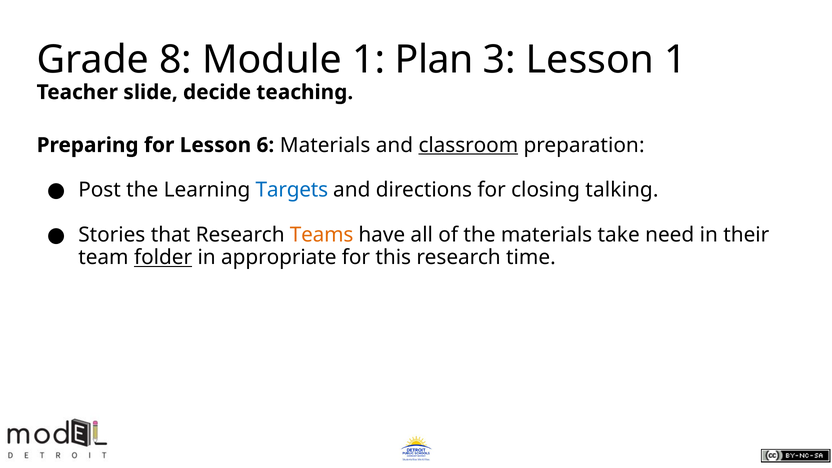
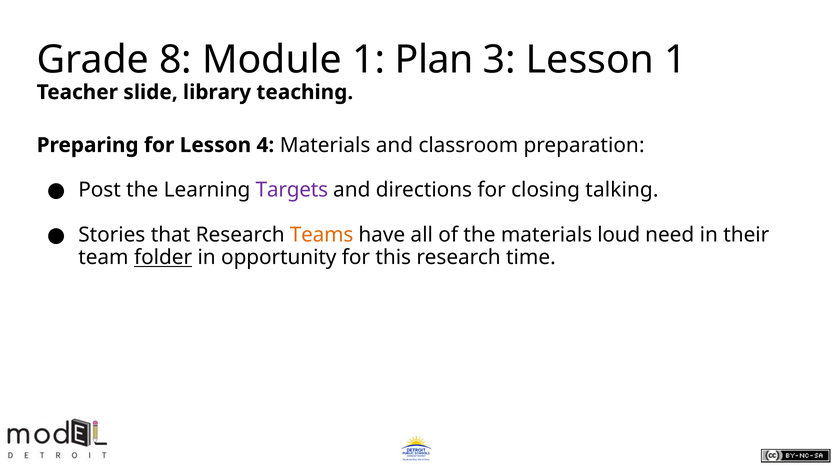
decide: decide -> library
6: 6 -> 4
classroom underline: present -> none
Targets colour: blue -> purple
take: take -> loud
appropriate: appropriate -> opportunity
